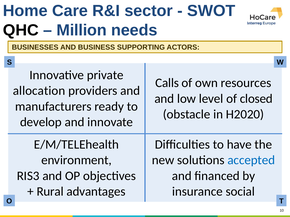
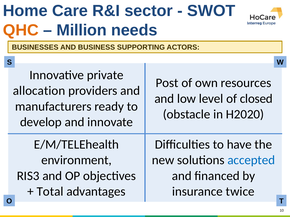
QHC colour: black -> orange
Calls: Calls -> Post
Rural: Rural -> Total
social: social -> twice
